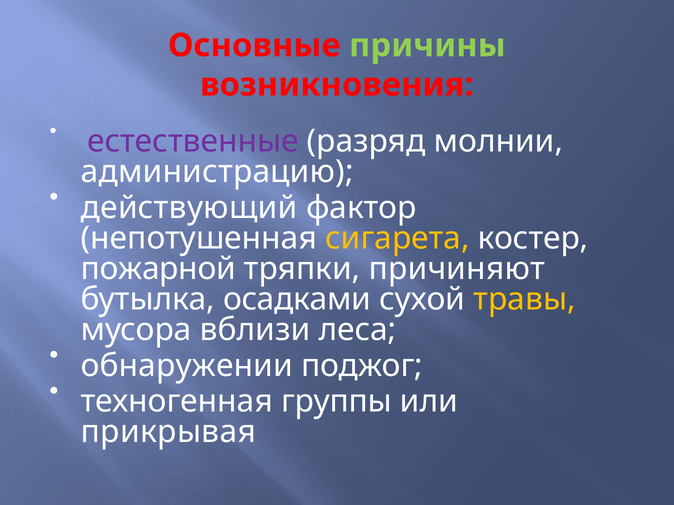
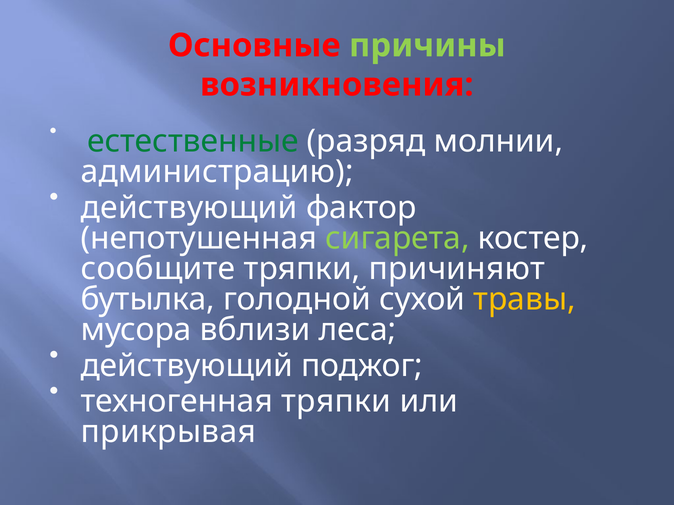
естественные colour: purple -> green
сигарета colour: yellow -> light green
пожарной: пожарной -> сообщите
осадками: осадками -> голодной
обнаружении at (187, 366): обнаружении -> действующий
техногенная группы: группы -> тряпки
